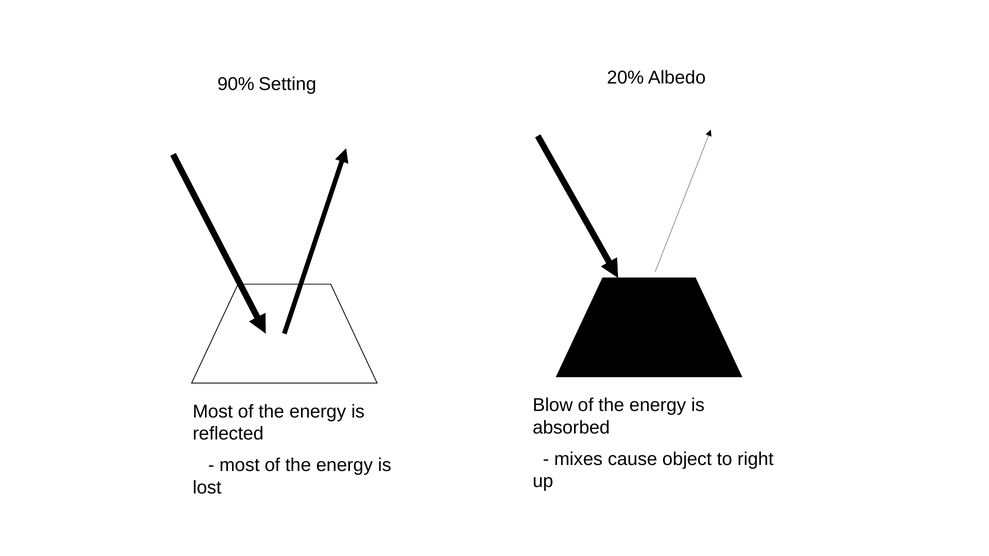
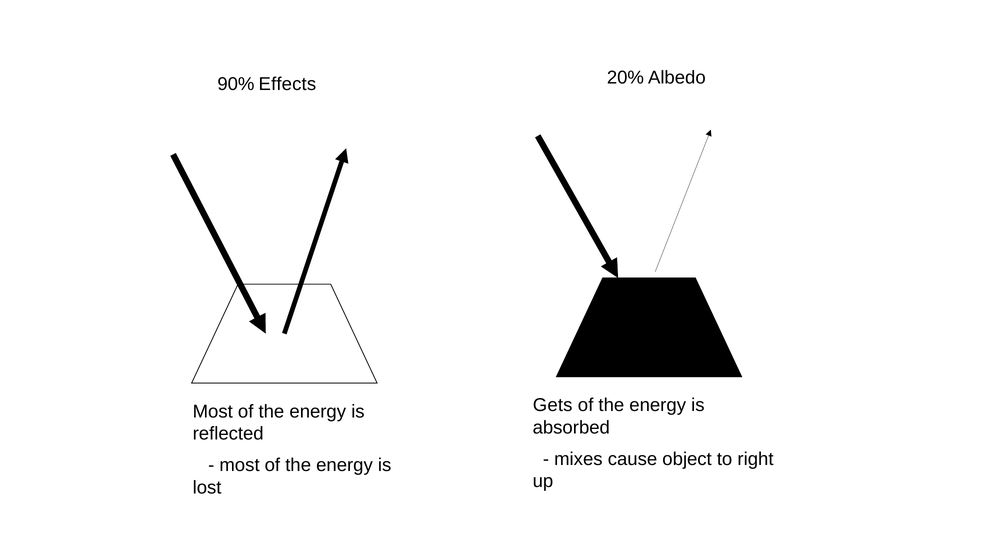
Setting: Setting -> Effects
Blow: Blow -> Gets
